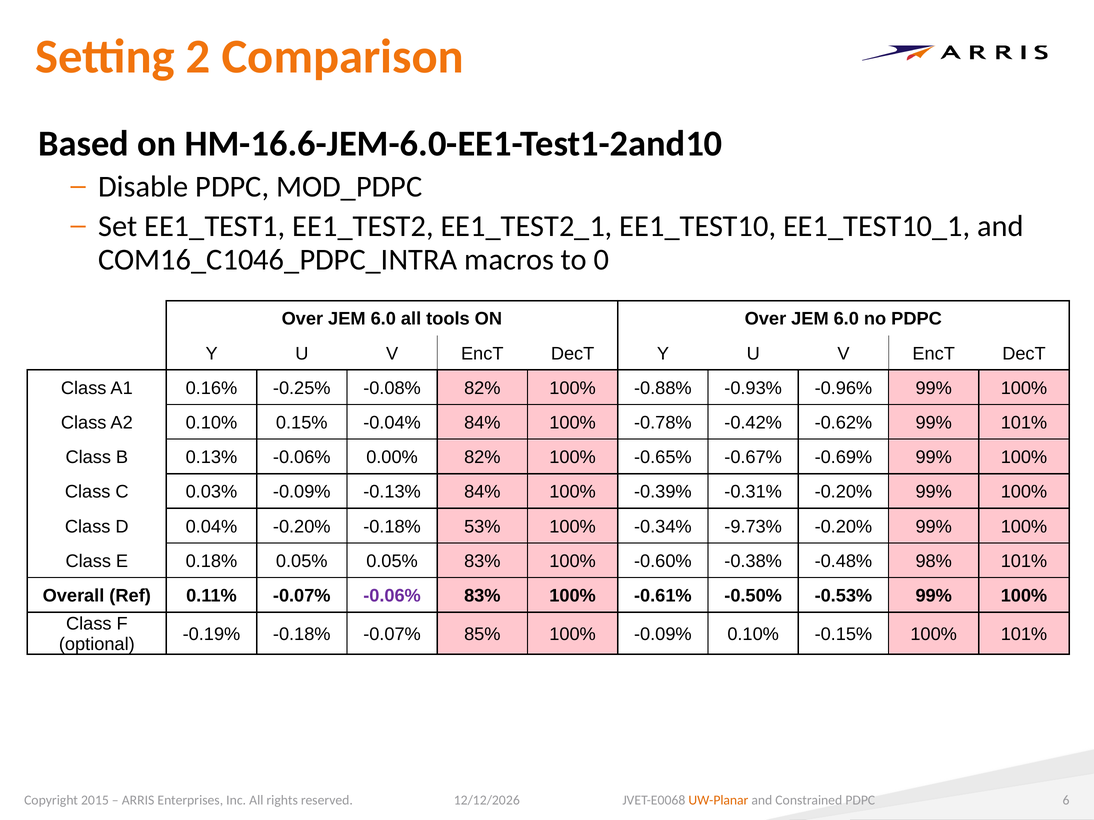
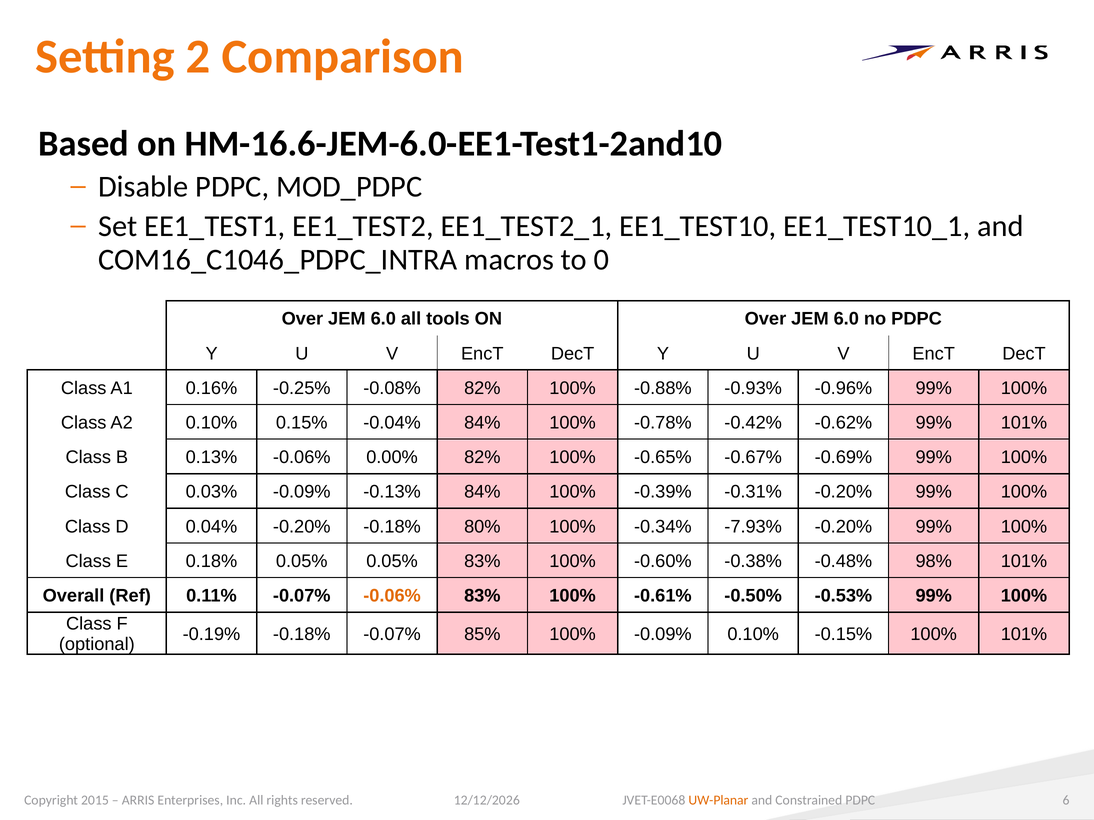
53%: 53% -> 80%
-9.73%: -9.73% -> -7.93%
-0.06% at (392, 596) colour: purple -> orange
